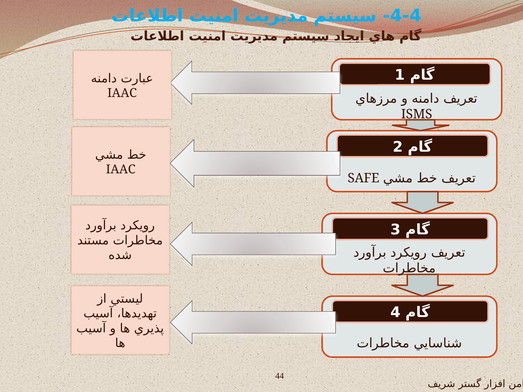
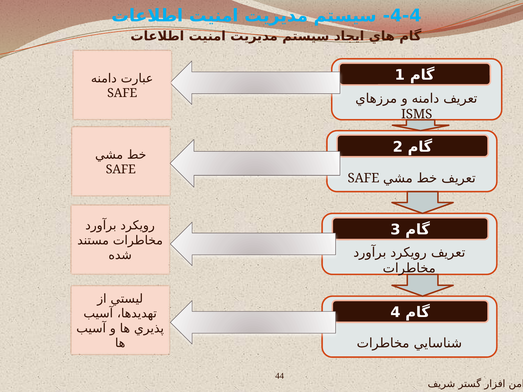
IAAC at (122, 93): IAAC -> SAFE
IAAC at (121, 170): IAAC -> SAFE
